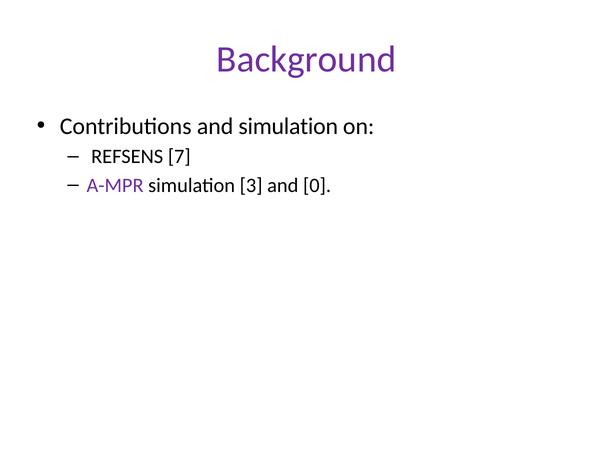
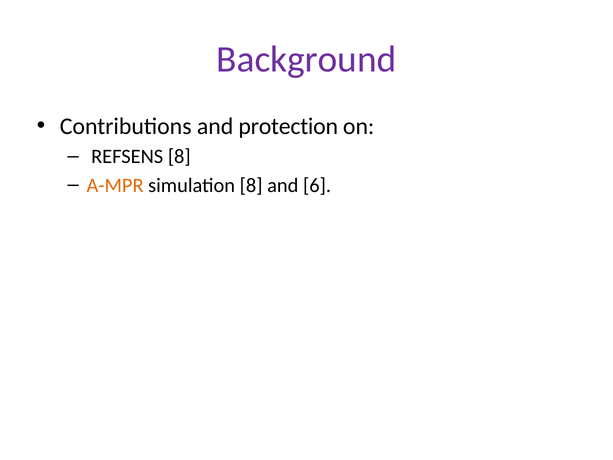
and simulation: simulation -> protection
REFSENS 7: 7 -> 8
A-MPR colour: purple -> orange
simulation 3: 3 -> 8
0: 0 -> 6
